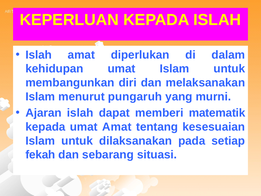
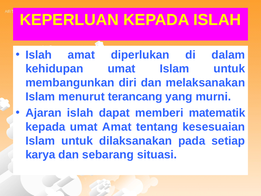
pungaruh: pungaruh -> terancang
fekah: fekah -> karya
